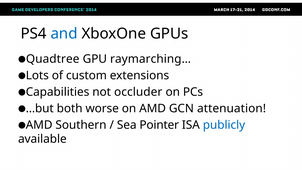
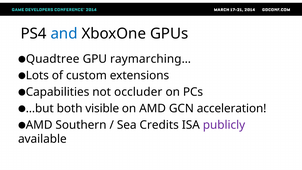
worse: worse -> visible
attenuation: attenuation -> acceleration
Pointer: Pointer -> Credits
publicly colour: blue -> purple
